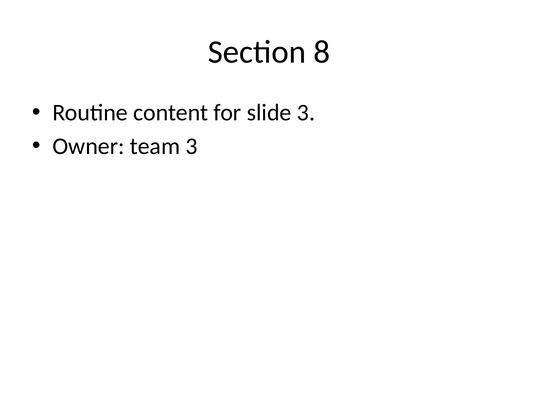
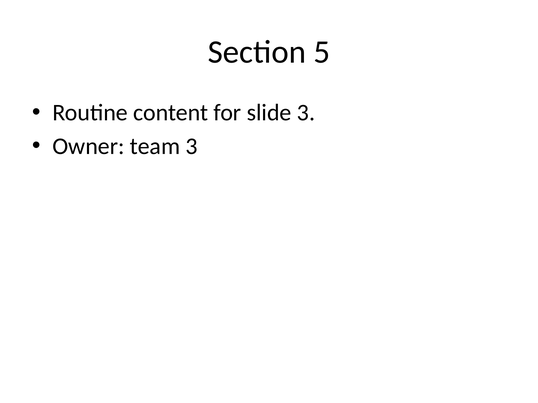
8: 8 -> 5
